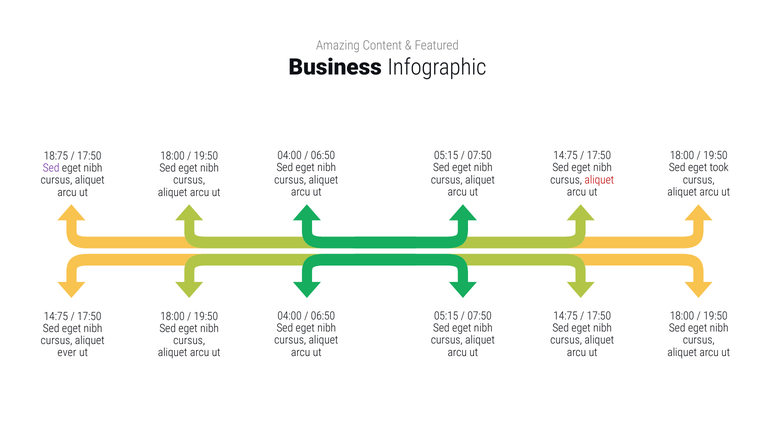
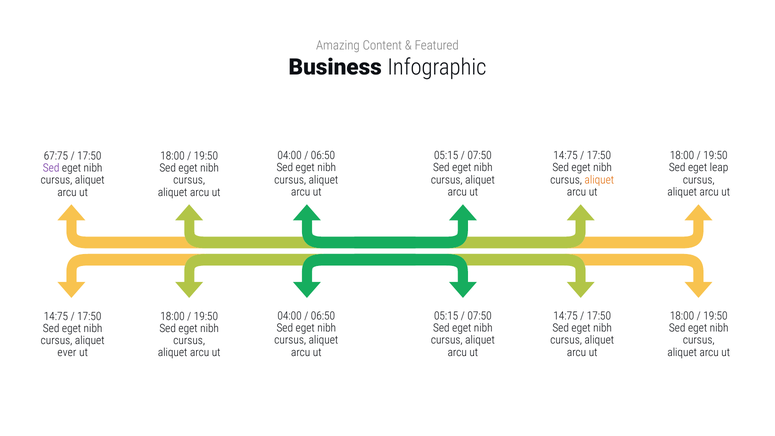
18:75: 18:75 -> 67:75
took: took -> leap
aliquet at (599, 180) colour: red -> orange
